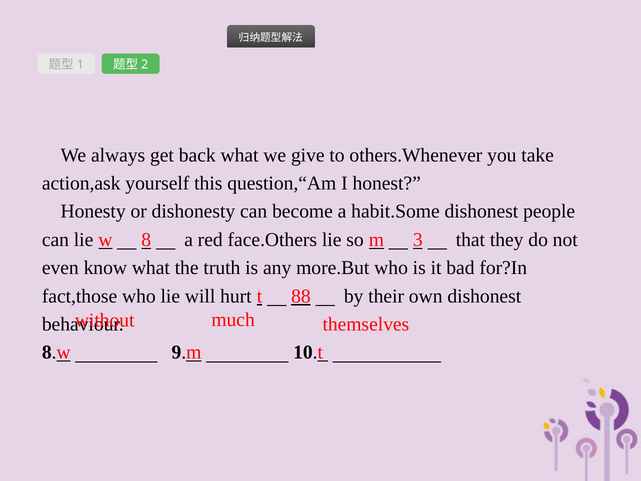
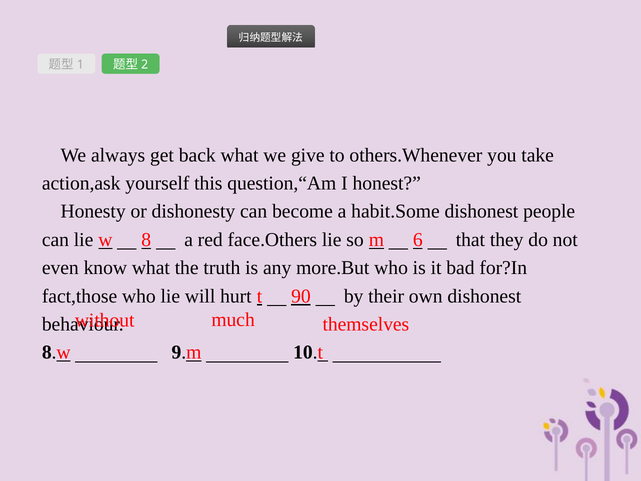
3: 3 -> 6
88: 88 -> 90
